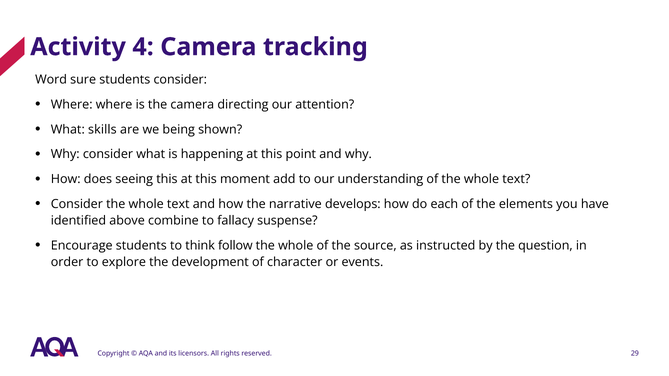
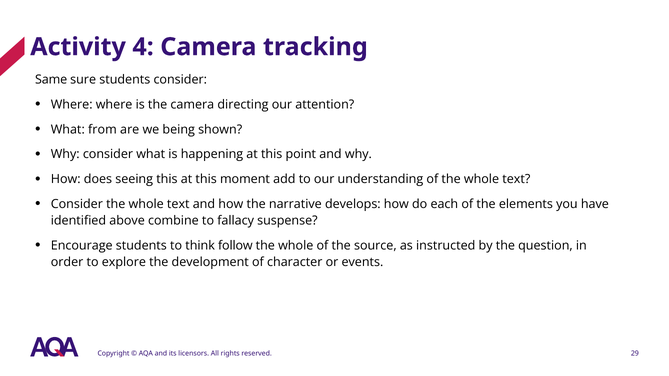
Word: Word -> Same
skills: skills -> from
